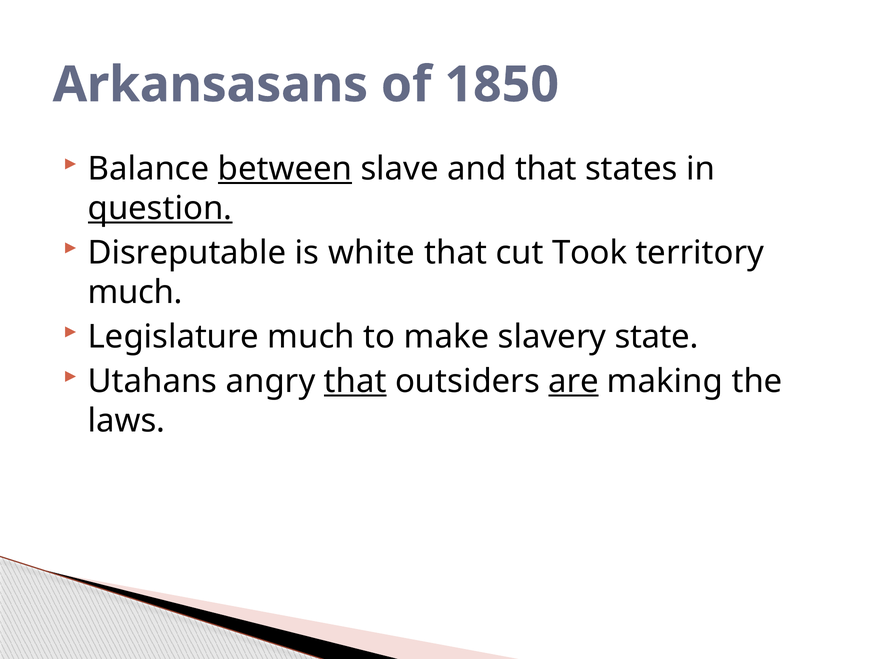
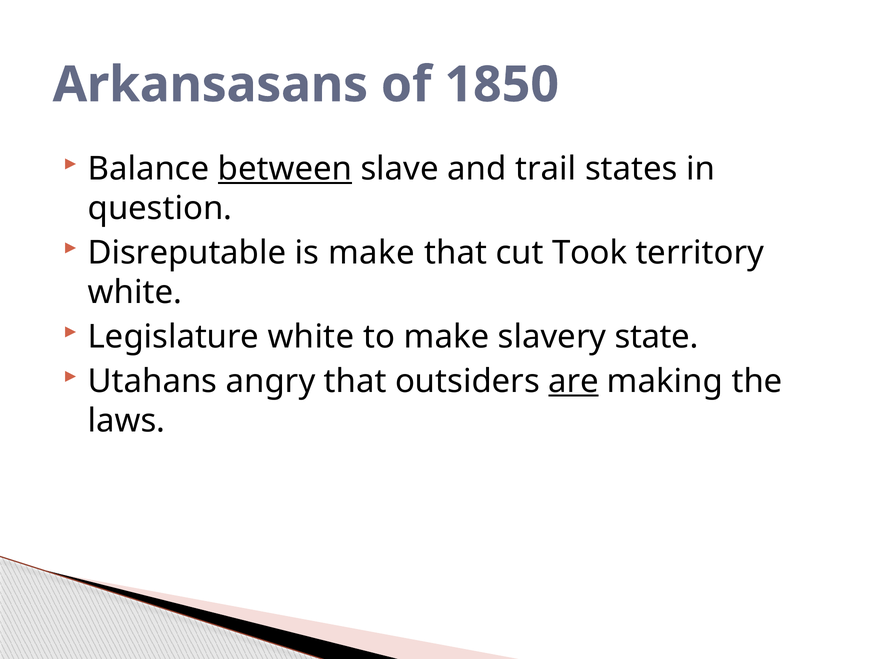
and that: that -> trail
question underline: present -> none
is white: white -> make
much at (135, 292): much -> white
Legislature much: much -> white
that at (355, 381) underline: present -> none
